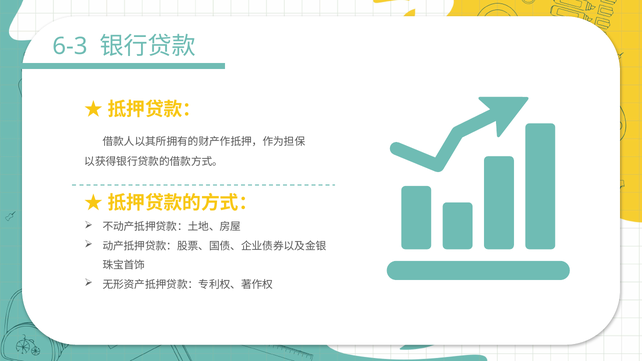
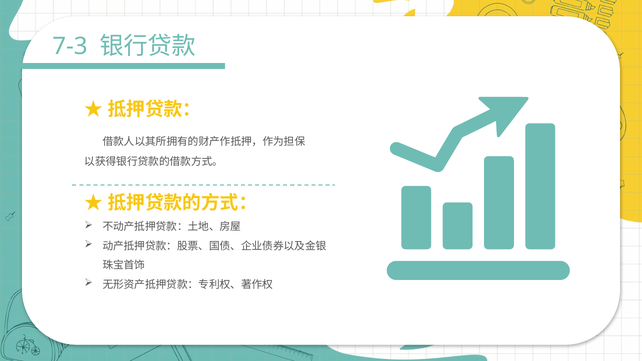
6-3: 6-3 -> 7-3
